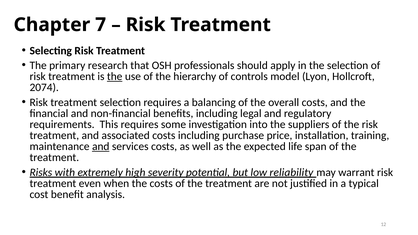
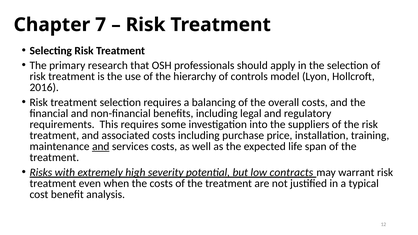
the at (115, 77) underline: present -> none
2074: 2074 -> 2016
reliability: reliability -> contracts
